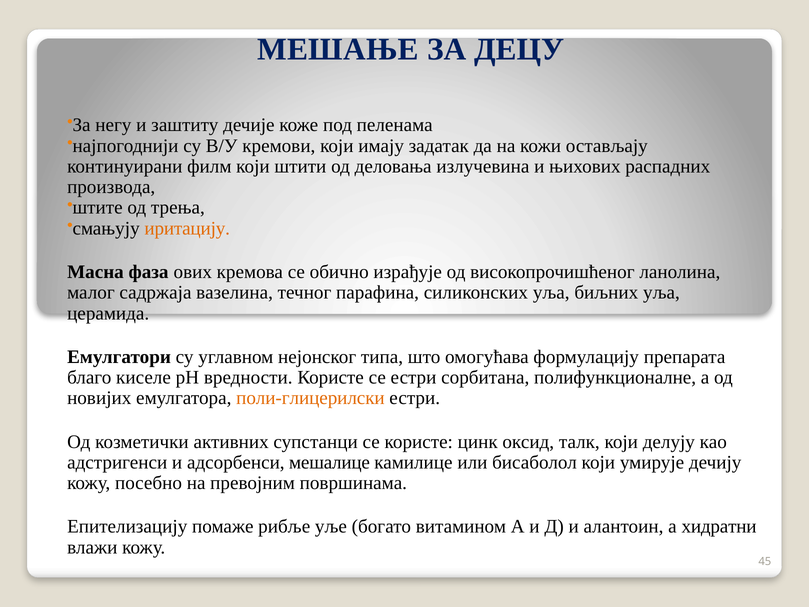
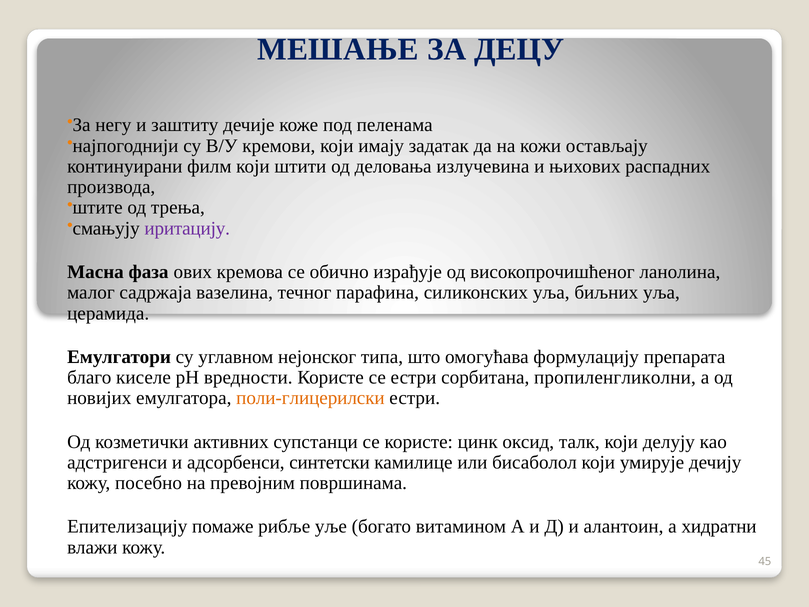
иритацију colour: orange -> purple
полифункционалне: полифункционалне -> пропиленгликолни
мешалице: мешалице -> синтетски
